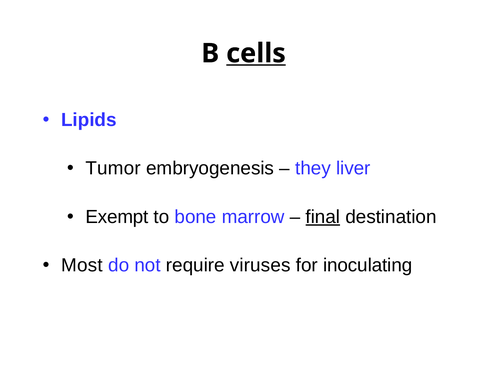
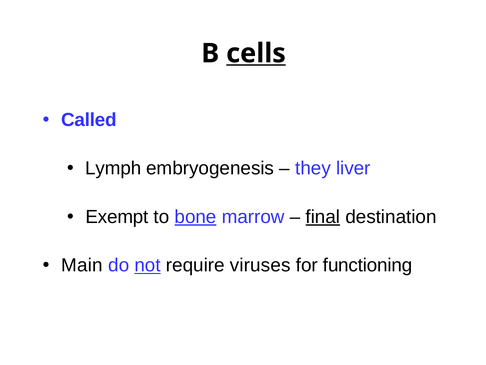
Lipids: Lipids -> Called
Tumor: Tumor -> Lymph
bone underline: none -> present
Most: Most -> Main
not underline: none -> present
inoculating: inoculating -> functioning
